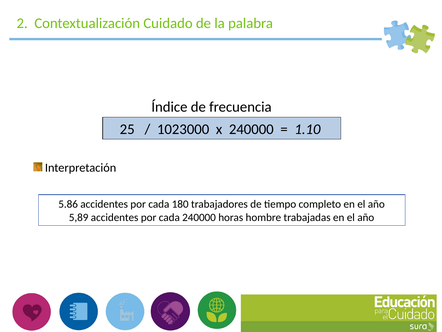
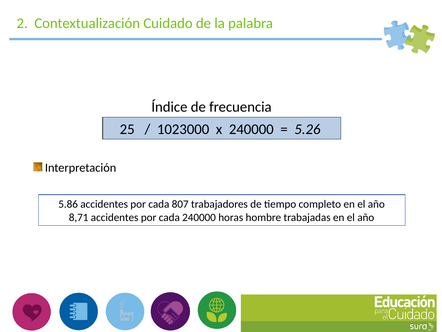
1.10: 1.10 -> 5.26
180: 180 -> 807
5,89: 5,89 -> 8,71
